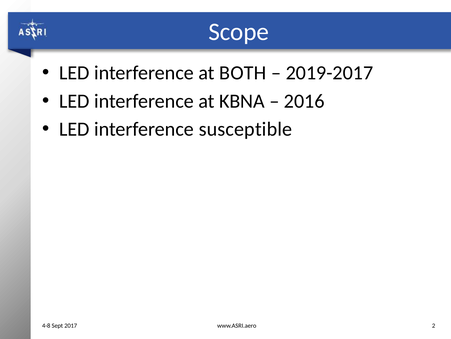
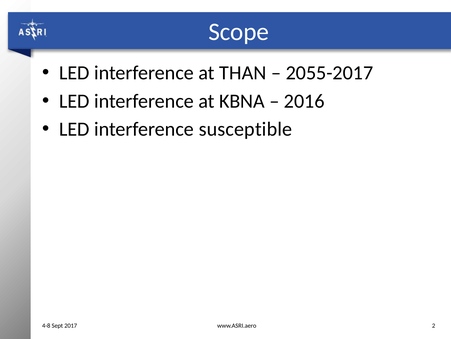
BOTH: BOTH -> THAN
2019-2017: 2019-2017 -> 2055-2017
